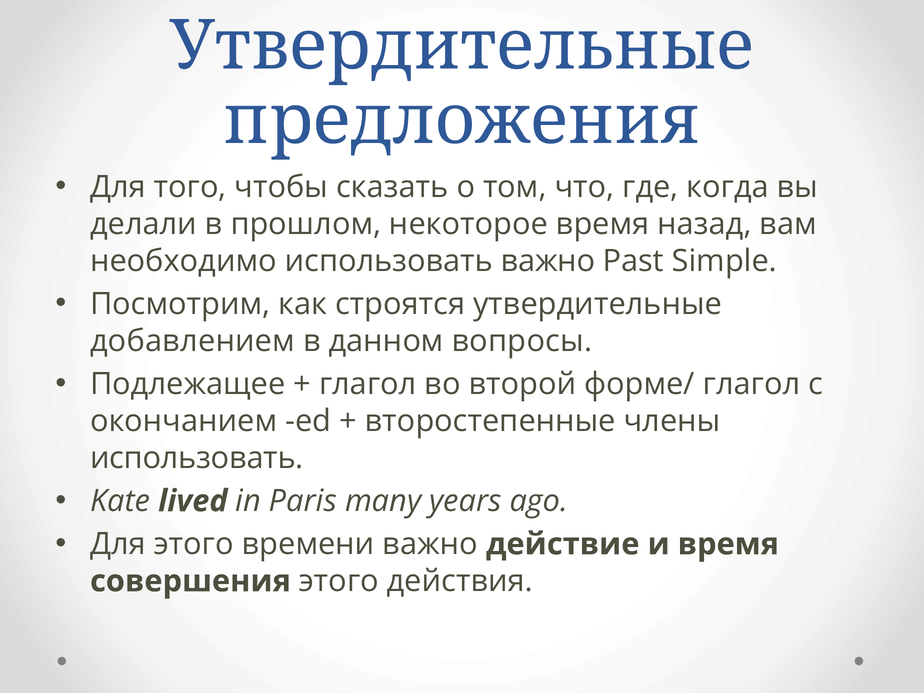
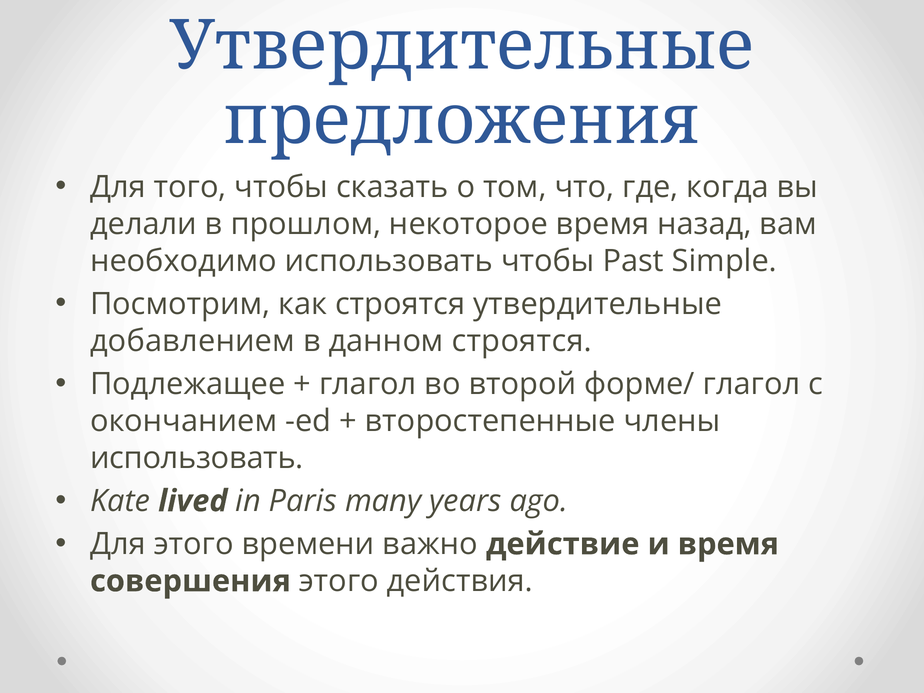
использовать важно: важно -> чтобы
данном вопросы: вопросы -> строятся
